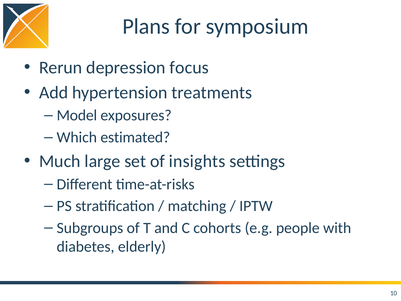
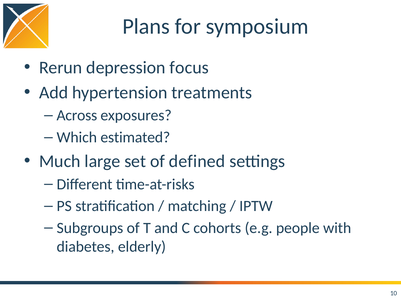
Model: Model -> Across
insights: insights -> defined
